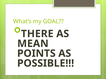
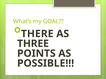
MEAN: MEAN -> THREE
